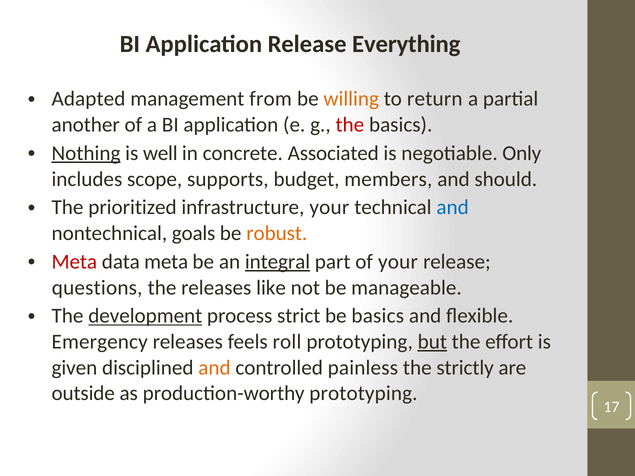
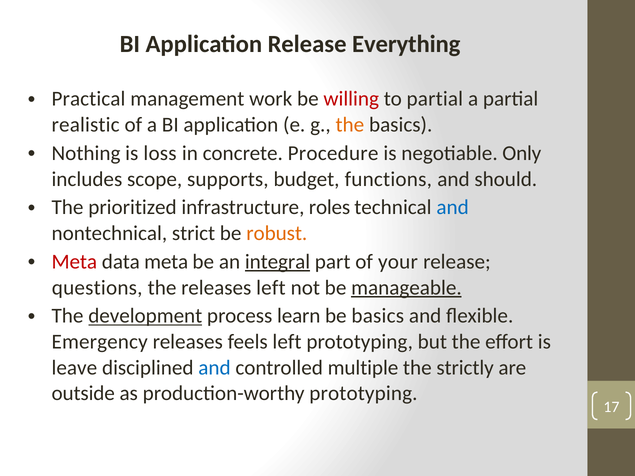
Adapted: Adapted -> Practical
from: from -> work
willing colour: orange -> red
to return: return -> partial
another: another -> realistic
the at (350, 125) colour: red -> orange
Nothing underline: present -> none
well: well -> loss
Associated: Associated -> Procedure
members: members -> functions
infrastructure your: your -> roles
goals: goals -> strict
releases like: like -> left
manageable underline: none -> present
strict: strict -> learn
feels roll: roll -> left
but underline: present -> none
given: given -> leave
and at (215, 368) colour: orange -> blue
painless: painless -> multiple
